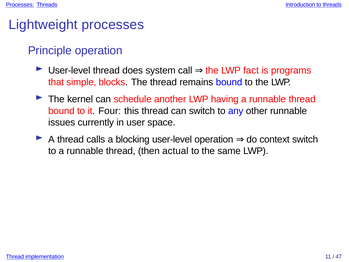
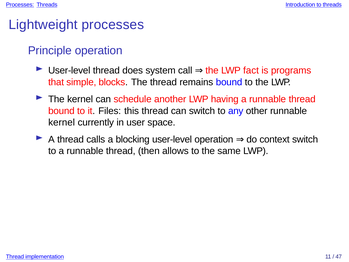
Four: Four -> Files
issues at (62, 122): issues -> kernel
actual: actual -> allows
